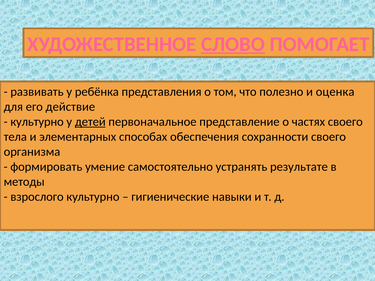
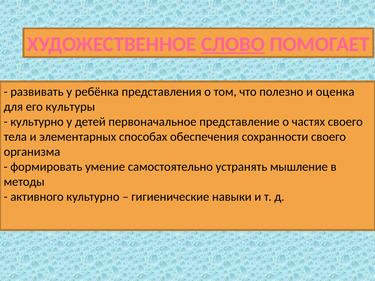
действие: действие -> культуры
детей underline: present -> none
результате: результате -> мышление
взрослого: взрослого -> активного
